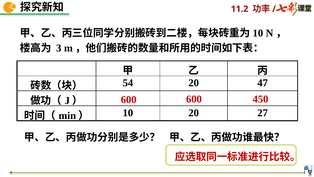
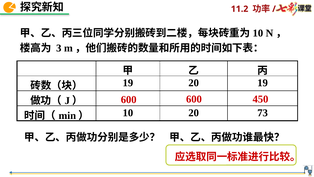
54 at (128, 83): 54 -> 19
20 47: 47 -> 19
27: 27 -> 73
